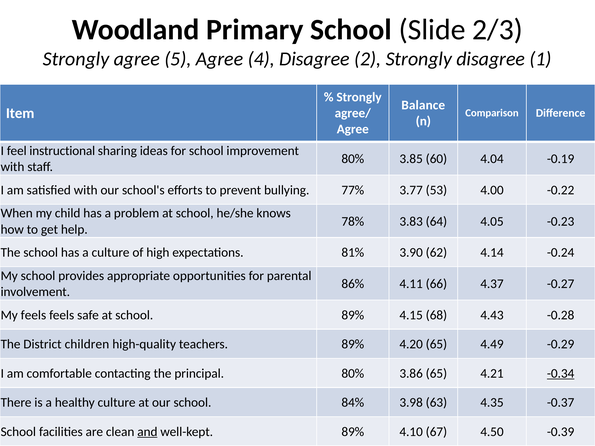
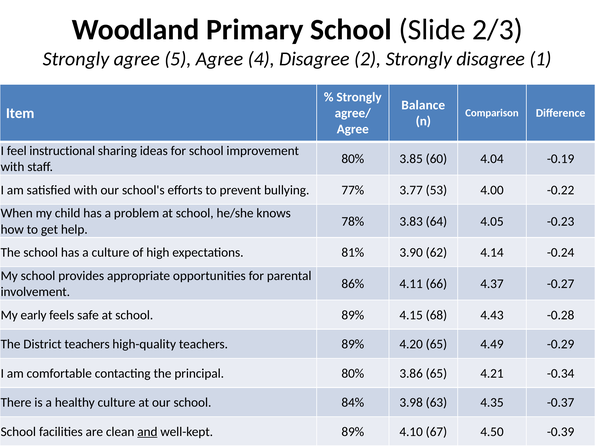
My feels: feels -> early
District children: children -> teachers
-0.34 underline: present -> none
